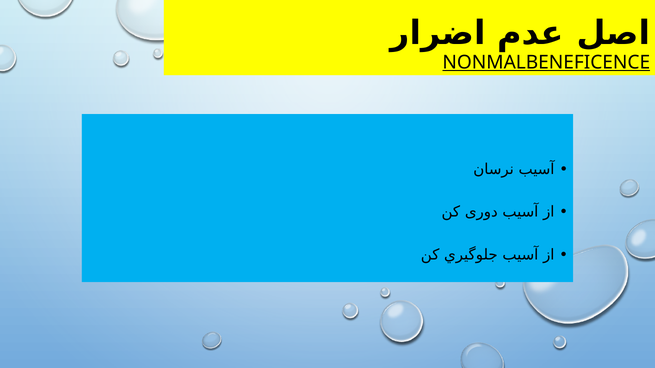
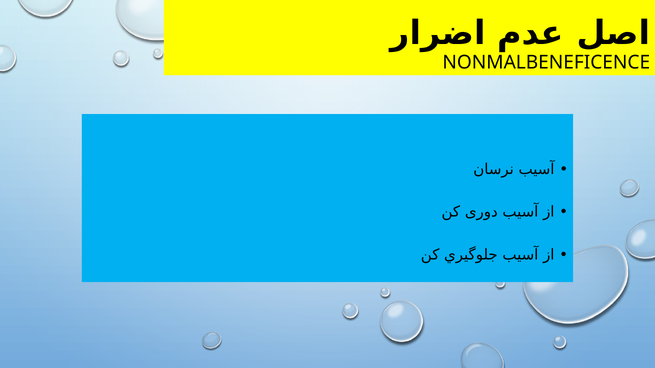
NONMALBENEFICENCE underline: present -> none
